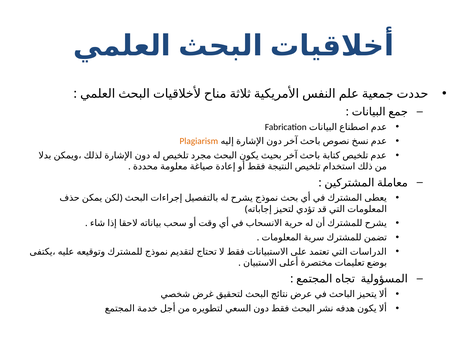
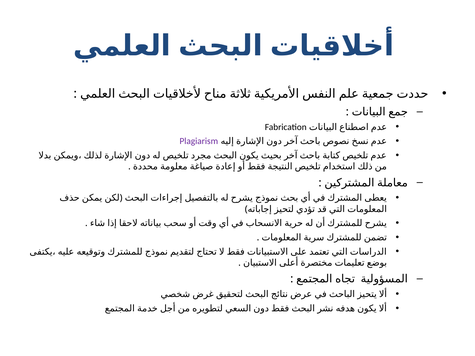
Plagiarism colour: orange -> purple
